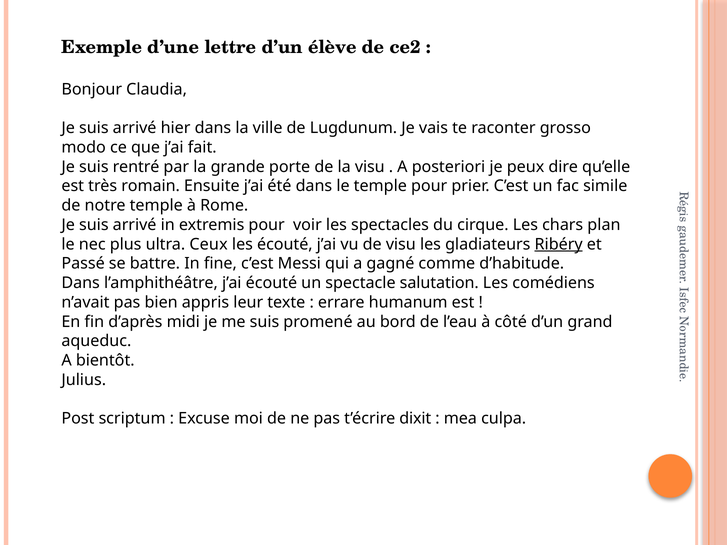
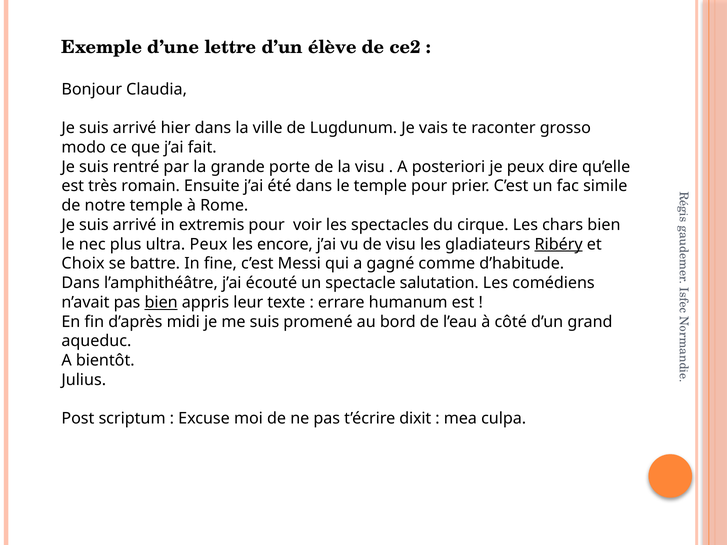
chars plan: plan -> bien
ultra Ceux: Ceux -> Peux
les écouté: écouté -> encore
Passé: Passé -> Choix
bien at (161, 303) underline: none -> present
